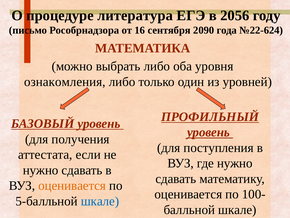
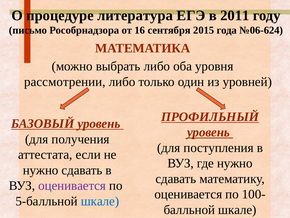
2056: 2056 -> 2011
2090: 2090 -> 2015
№22-624: №22-624 -> №06-624
ознакомления: ознакомления -> рассмотрении
оценивается at (72, 185) colour: orange -> purple
